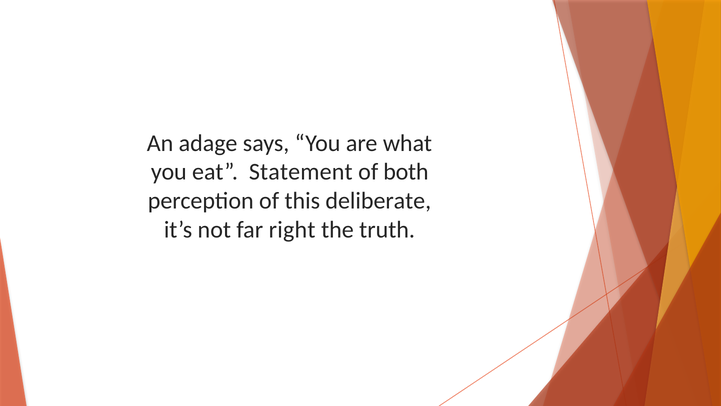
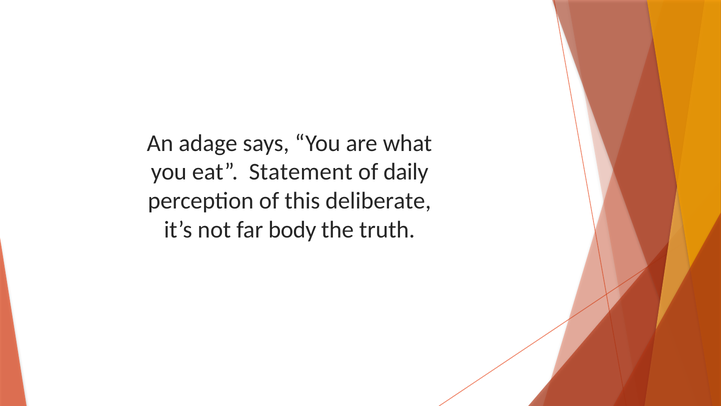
both: both -> daily
right: right -> body
